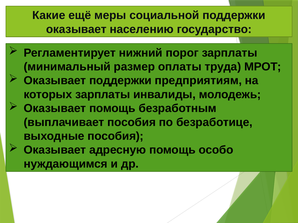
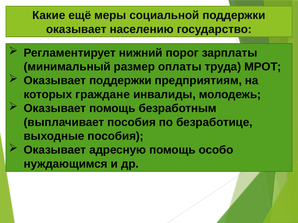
которых зарплаты: зарплаты -> граждане
